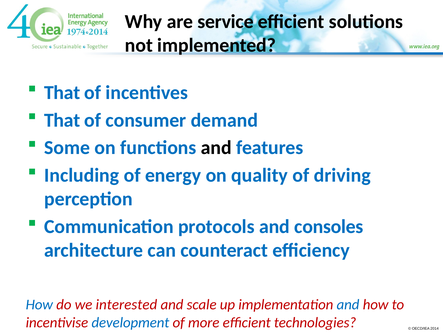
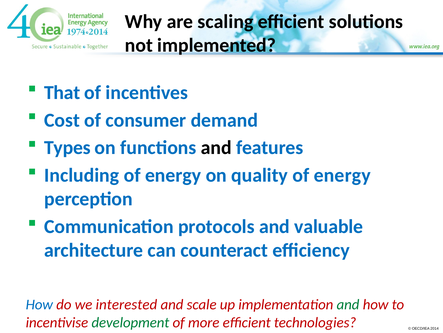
service: service -> scaling
That at (62, 120): That -> Cost
Some: Some -> Types
quality of driving: driving -> energy
consoles: consoles -> valuable
and at (348, 304) colour: blue -> green
development colour: blue -> green
